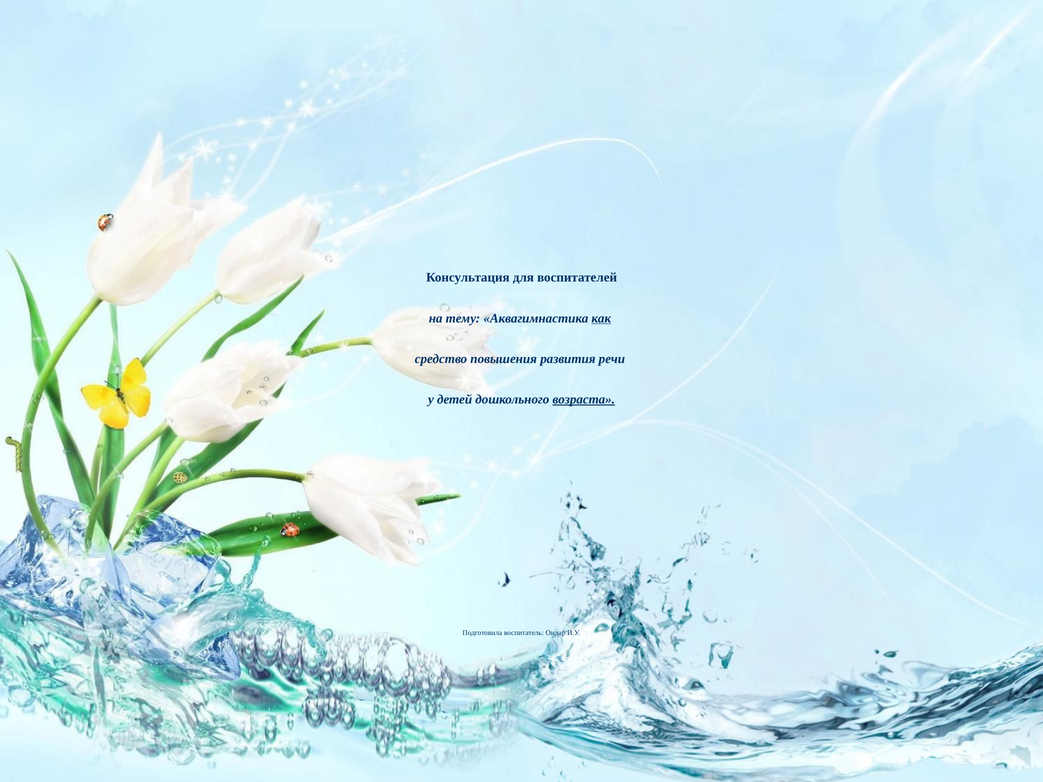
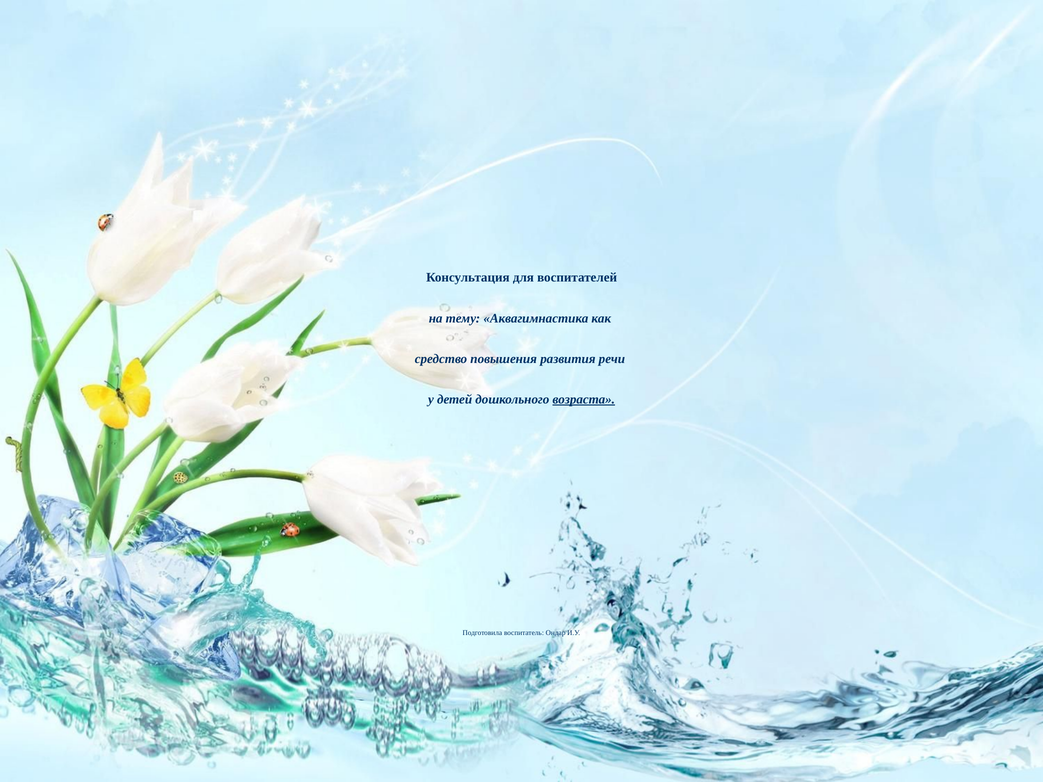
как underline: present -> none
